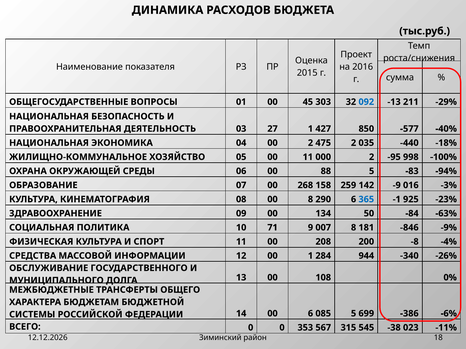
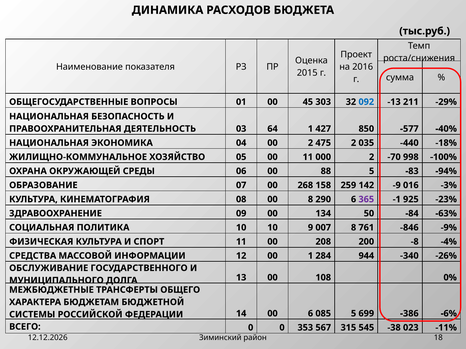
27: 27 -> 64
-95: -95 -> -70
365 colour: blue -> purple
10 71: 71 -> 10
181: 181 -> 761
